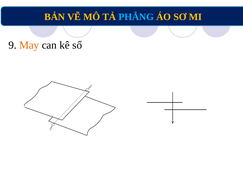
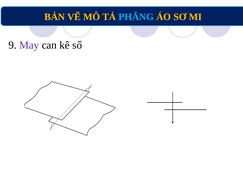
May colour: orange -> purple
